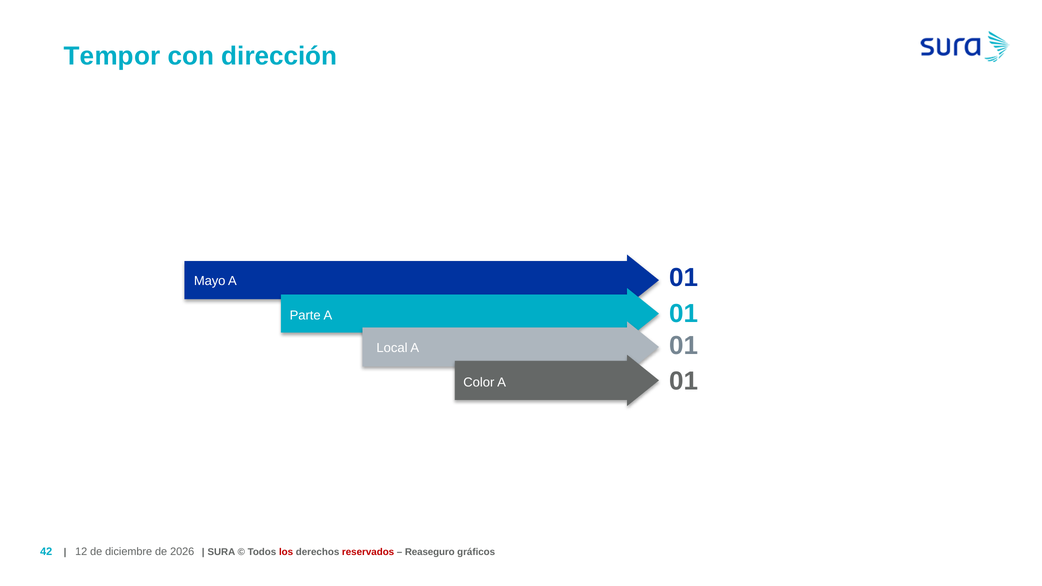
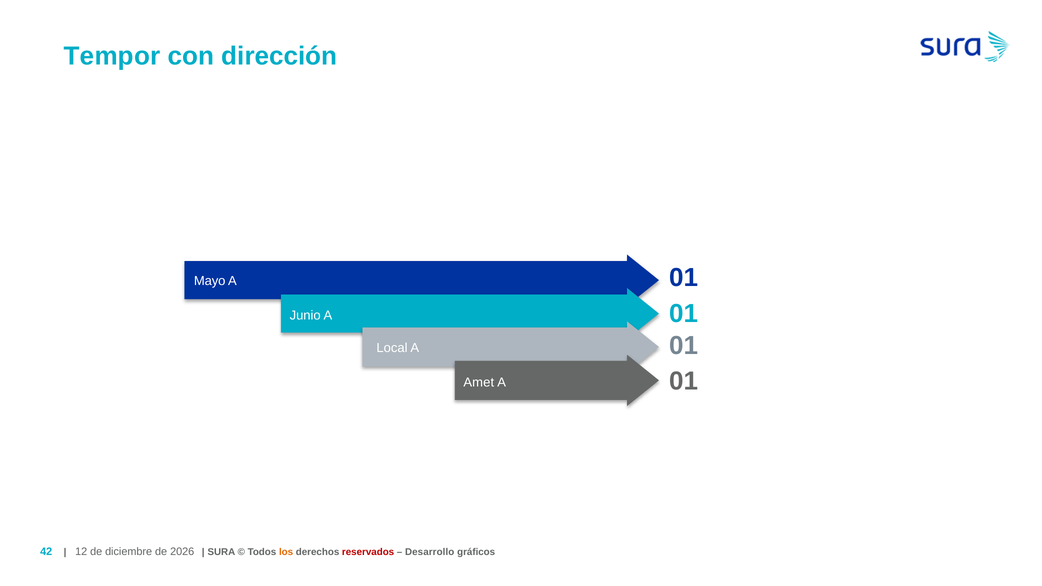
Parte: Parte -> Junio
Color: Color -> Amet
los colour: red -> orange
Reaseguro: Reaseguro -> Desarrollo
